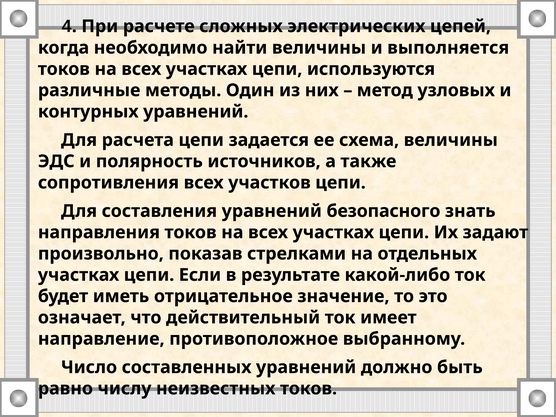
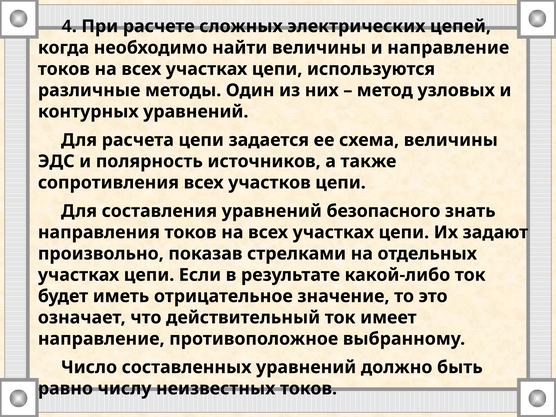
и выполняется: выполняется -> направление
